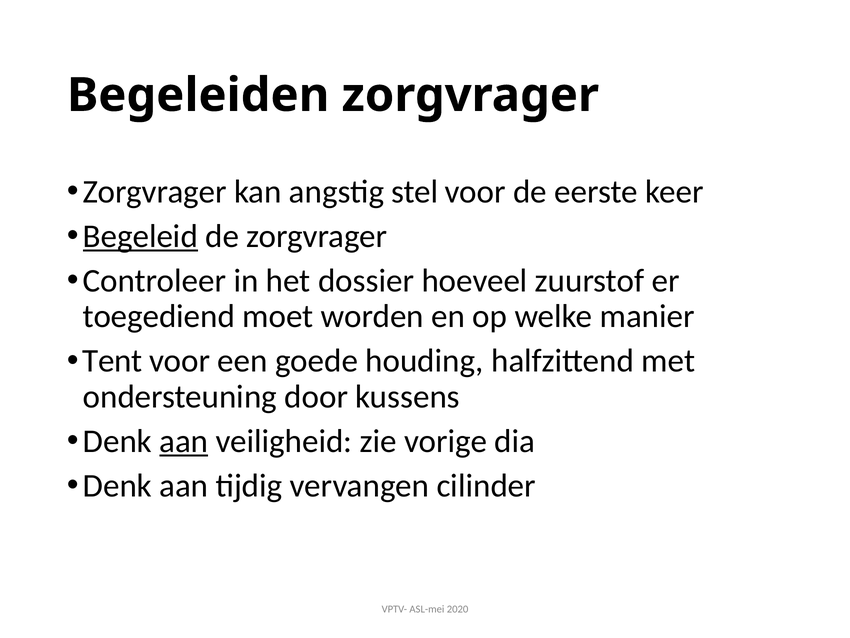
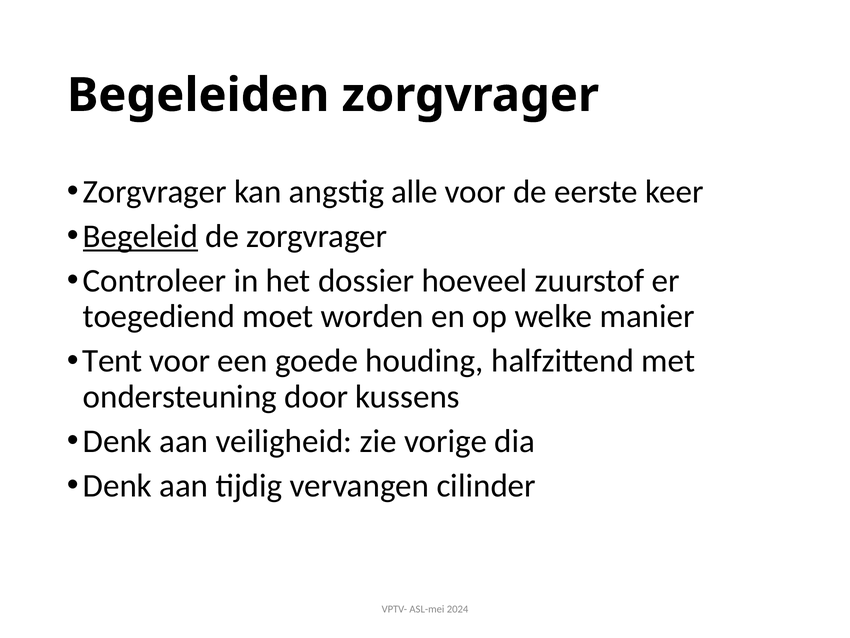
stel: stel -> alle
aan at (184, 441) underline: present -> none
2020: 2020 -> 2024
